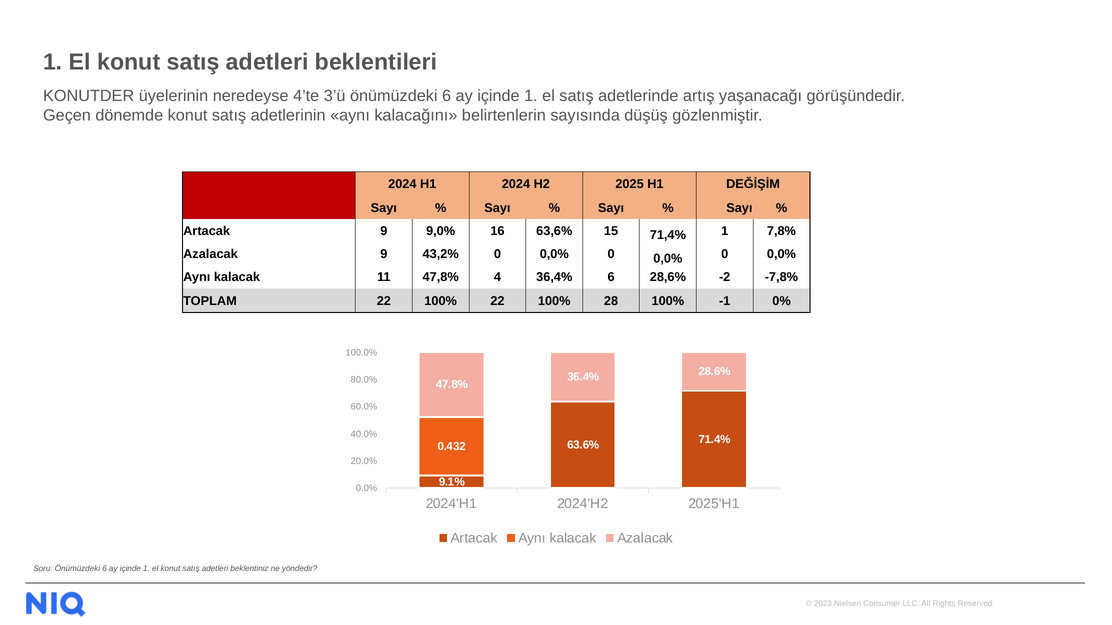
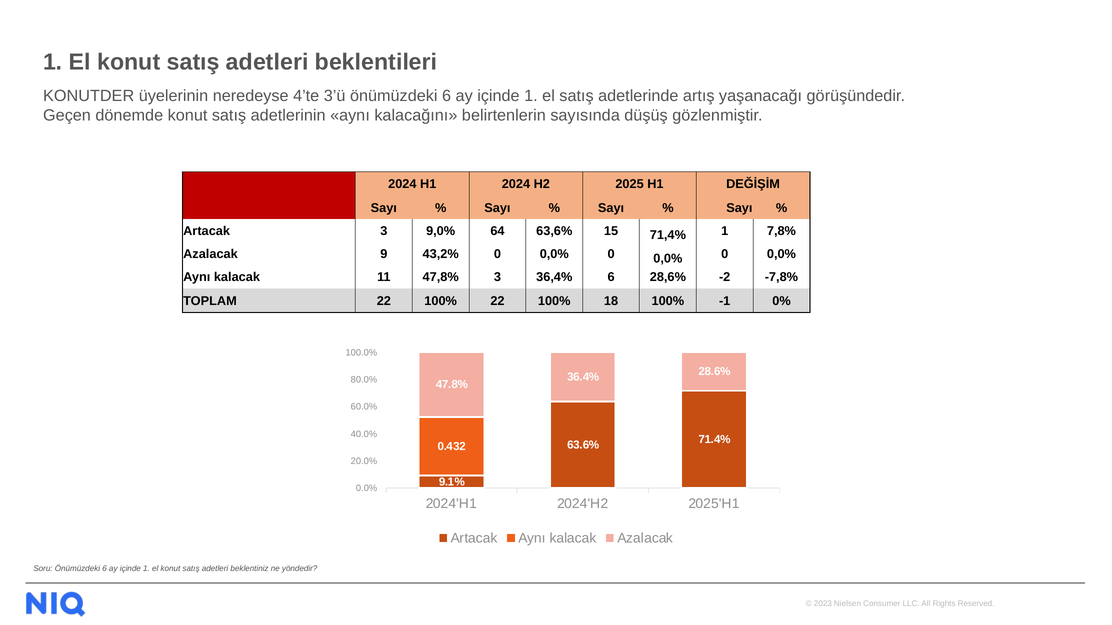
Artacak 9: 9 -> 3
16: 16 -> 64
47,8% 4: 4 -> 3
28: 28 -> 18
